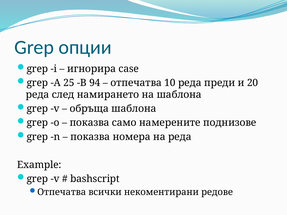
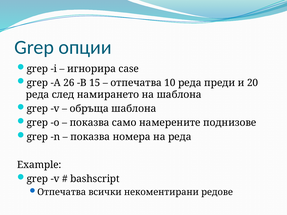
25: 25 -> 26
94: 94 -> 15
